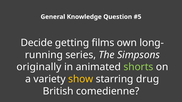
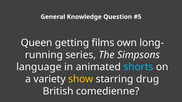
Decide: Decide -> Queen
originally: originally -> language
shorts colour: light green -> light blue
